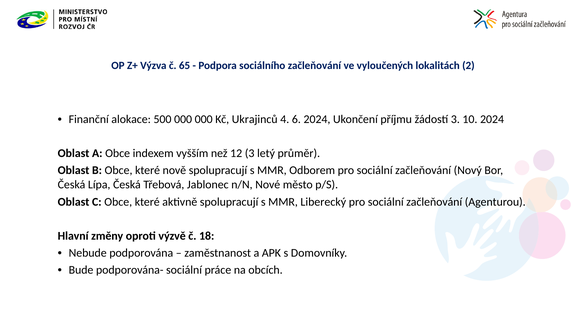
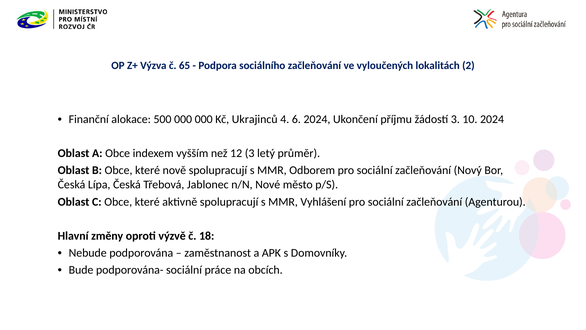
Liberecký: Liberecký -> Vyhlášení
